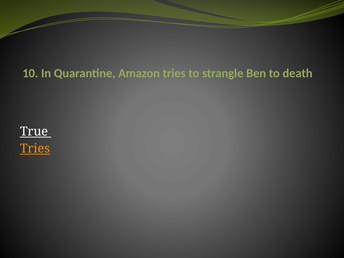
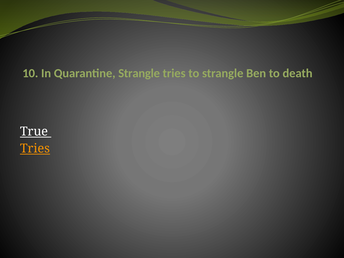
Quarantine Amazon: Amazon -> Strangle
